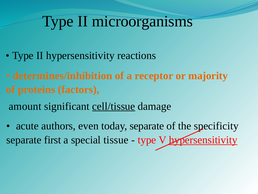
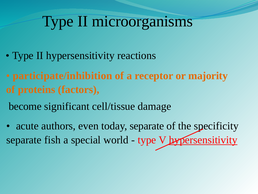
determines/inhibition: determines/inhibition -> participate/inhibition
amount: amount -> become
cell/tissue underline: present -> none
first: first -> fish
tissue: tissue -> world
